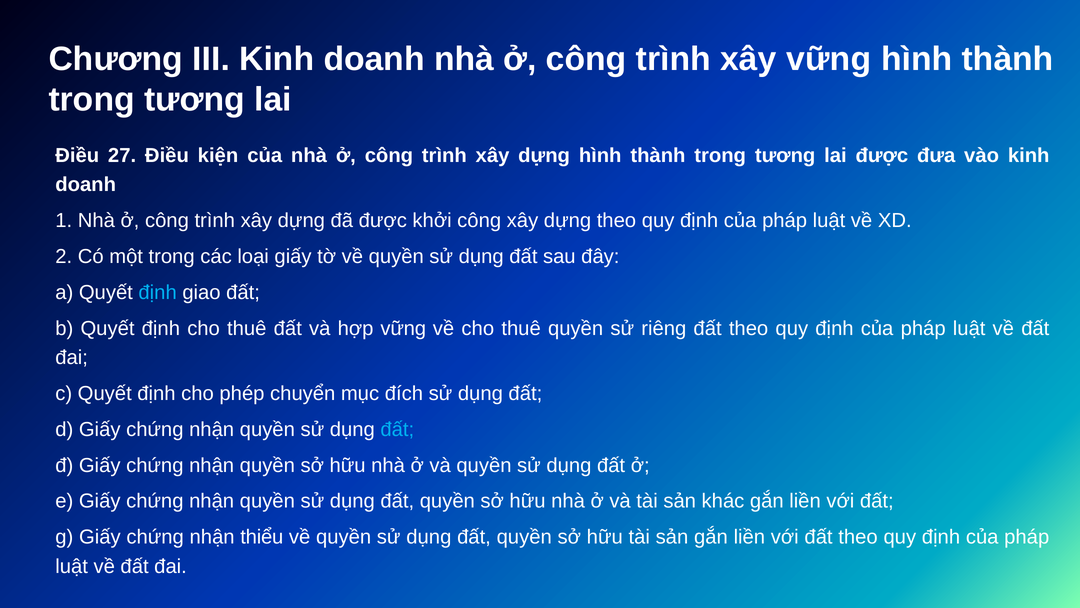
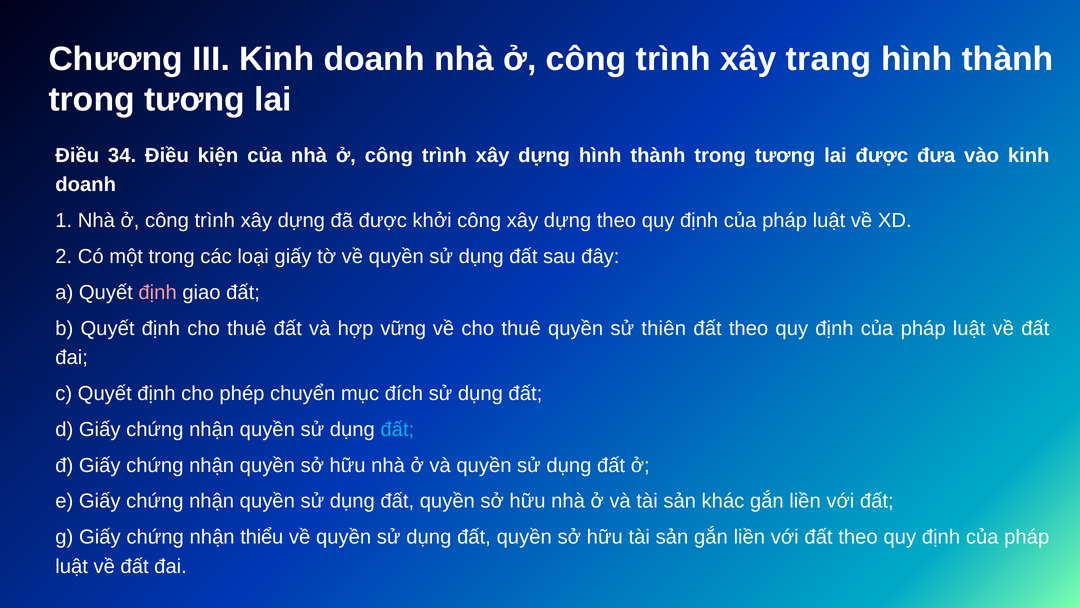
xây vững: vững -> trang
27: 27 -> 34
định at (158, 292) colour: light blue -> pink
riêng: riêng -> thiên
